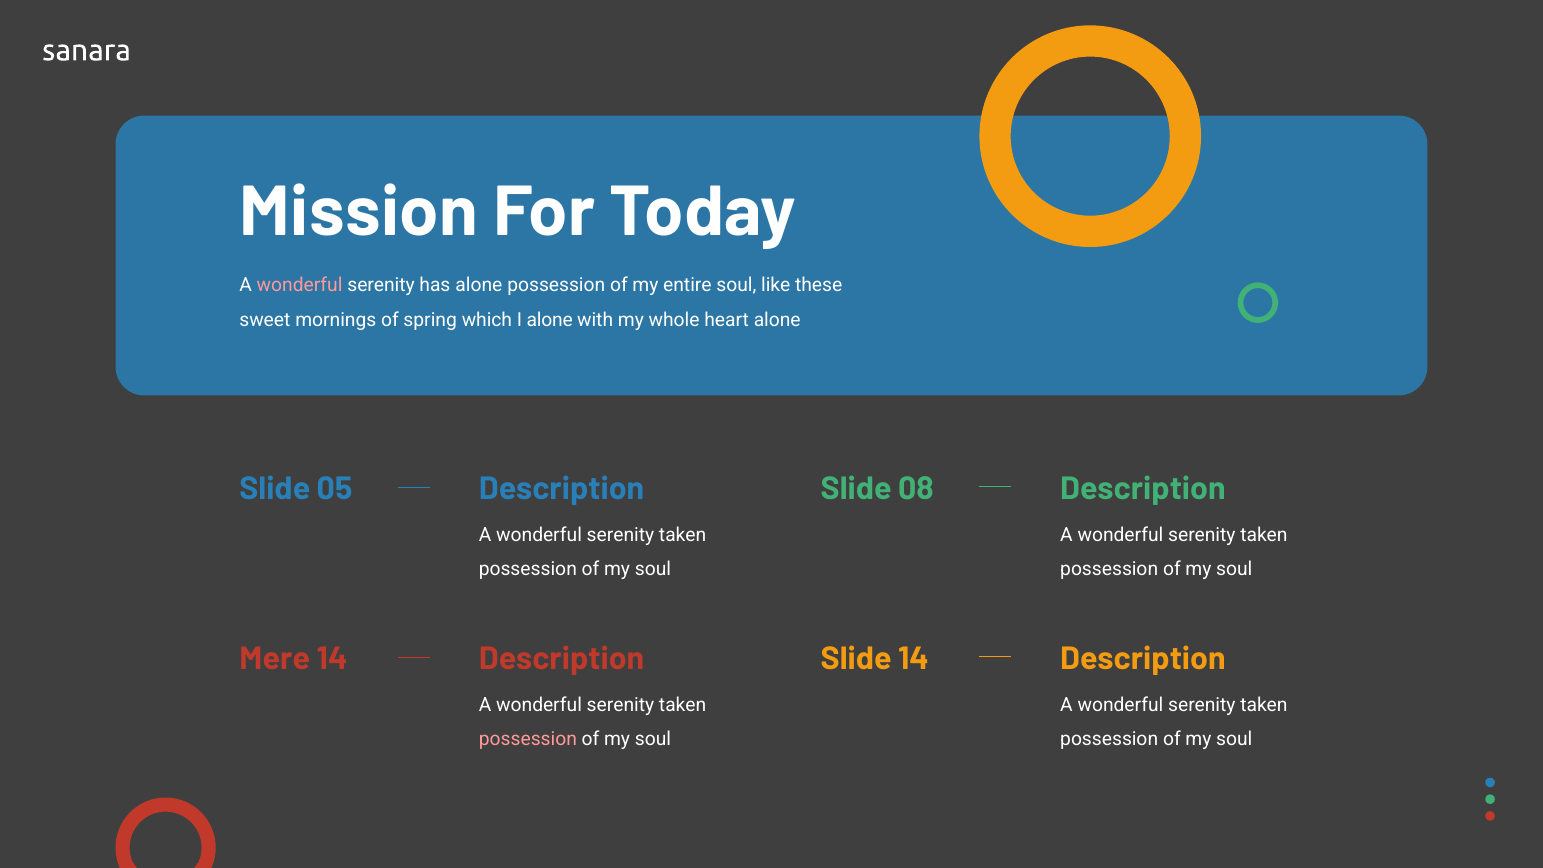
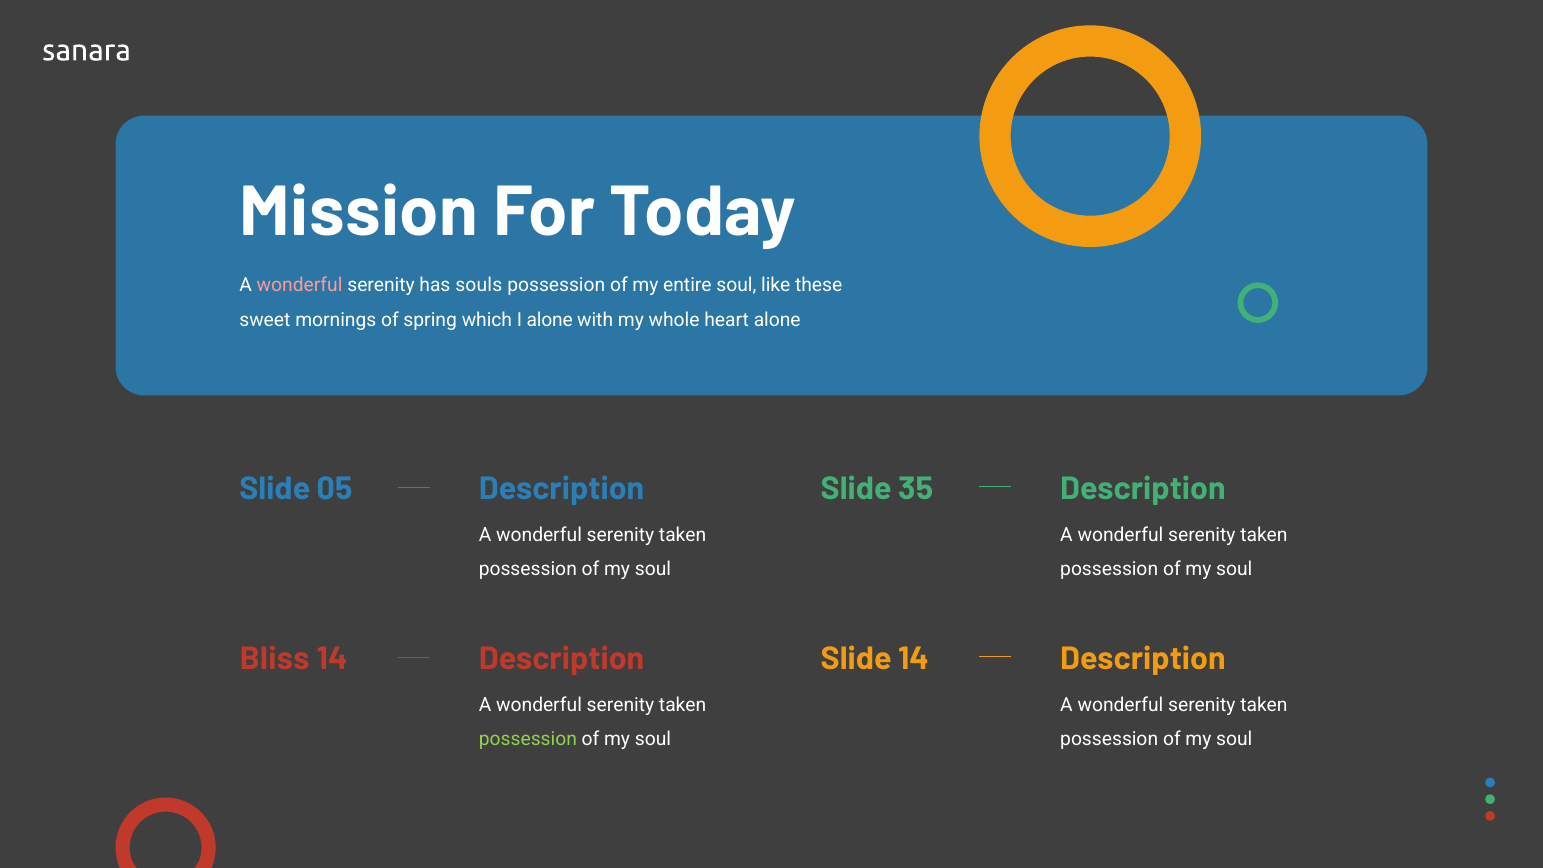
has alone: alone -> souls
08: 08 -> 35
Mere: Mere -> Bliss
possession at (528, 740) colour: pink -> light green
